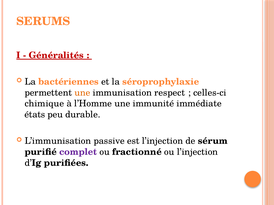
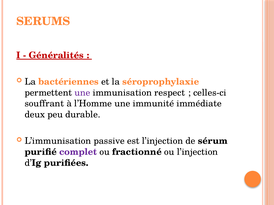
une at (82, 93) colour: orange -> purple
chimique: chimique -> souffrant
états: états -> deux
